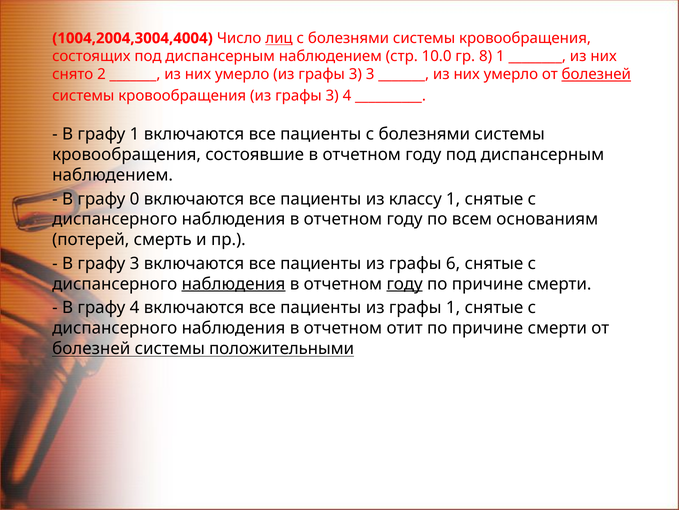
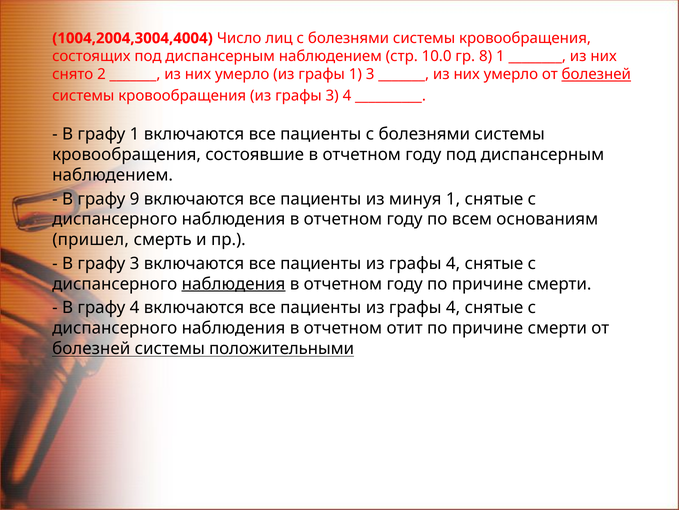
лиц underline: present -> none
умерло из графы 3: 3 -> 1
0: 0 -> 9
классу: классу -> минуя
потерей: потерей -> пришел
6 at (453, 263): 6 -> 4
году at (405, 284) underline: present -> none
1 at (453, 307): 1 -> 4
